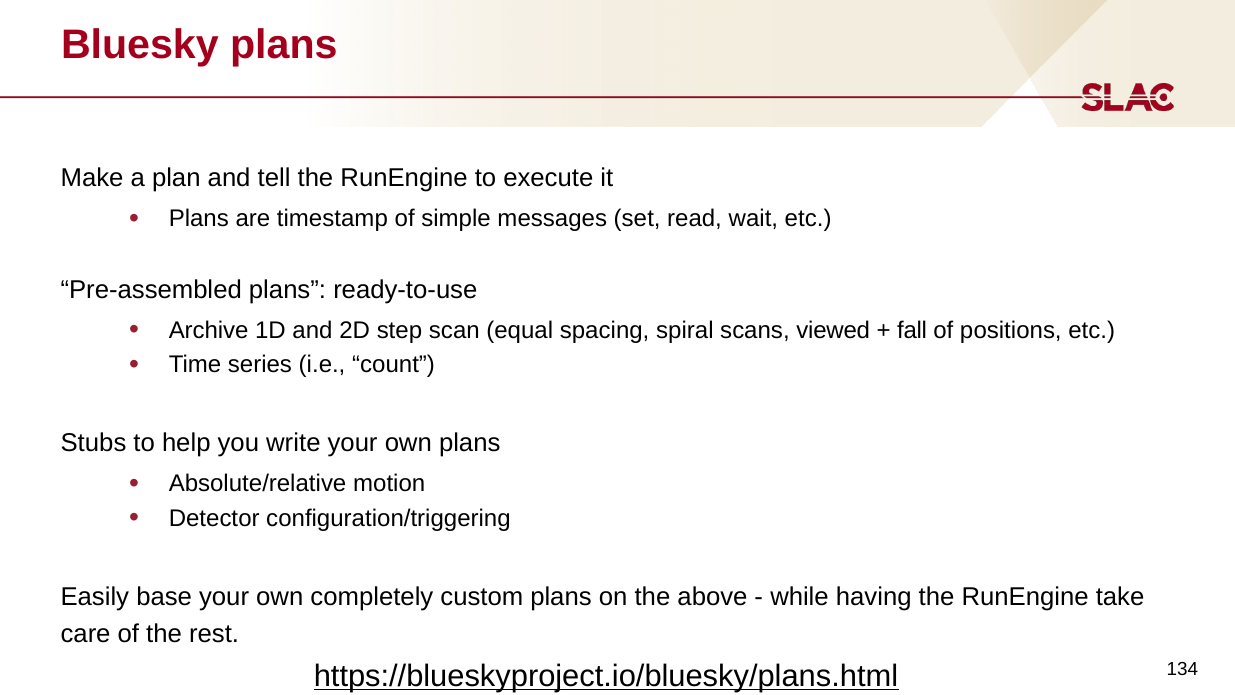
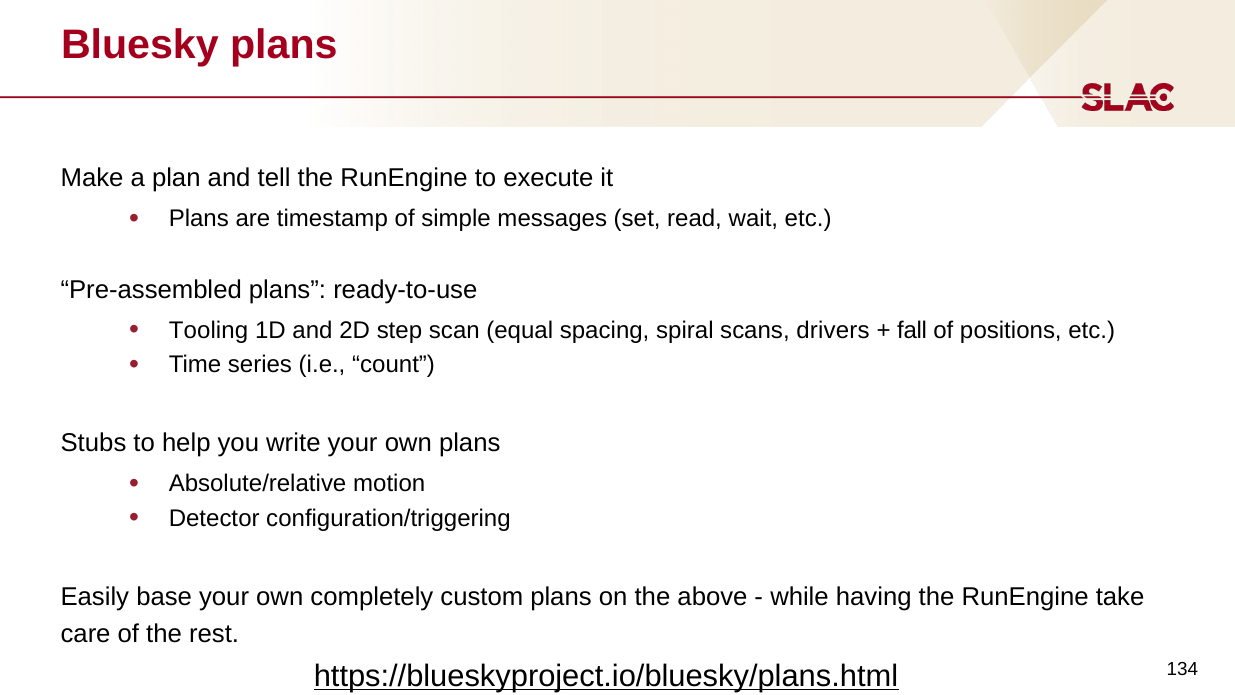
Archive: Archive -> Tooling
viewed: viewed -> drivers
